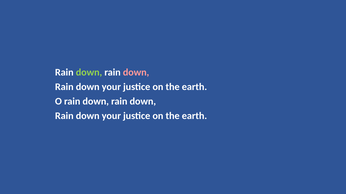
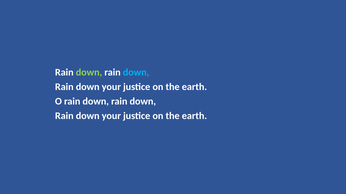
down at (136, 73) colour: pink -> light blue
